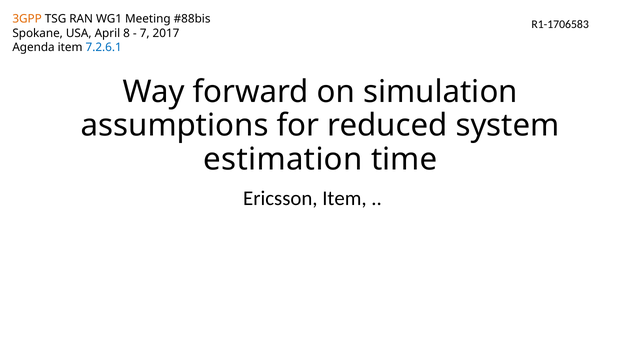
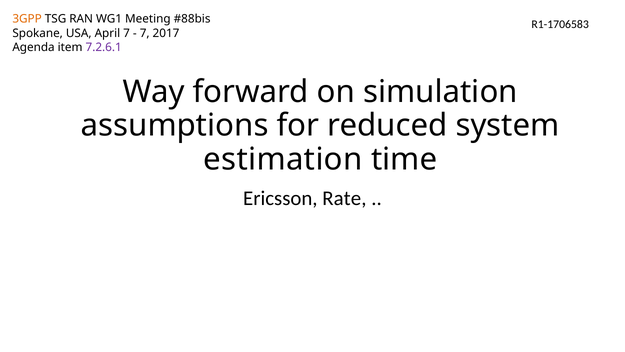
April 8: 8 -> 7
7.2.6.1 colour: blue -> purple
Ericsson Item: Item -> Rate
